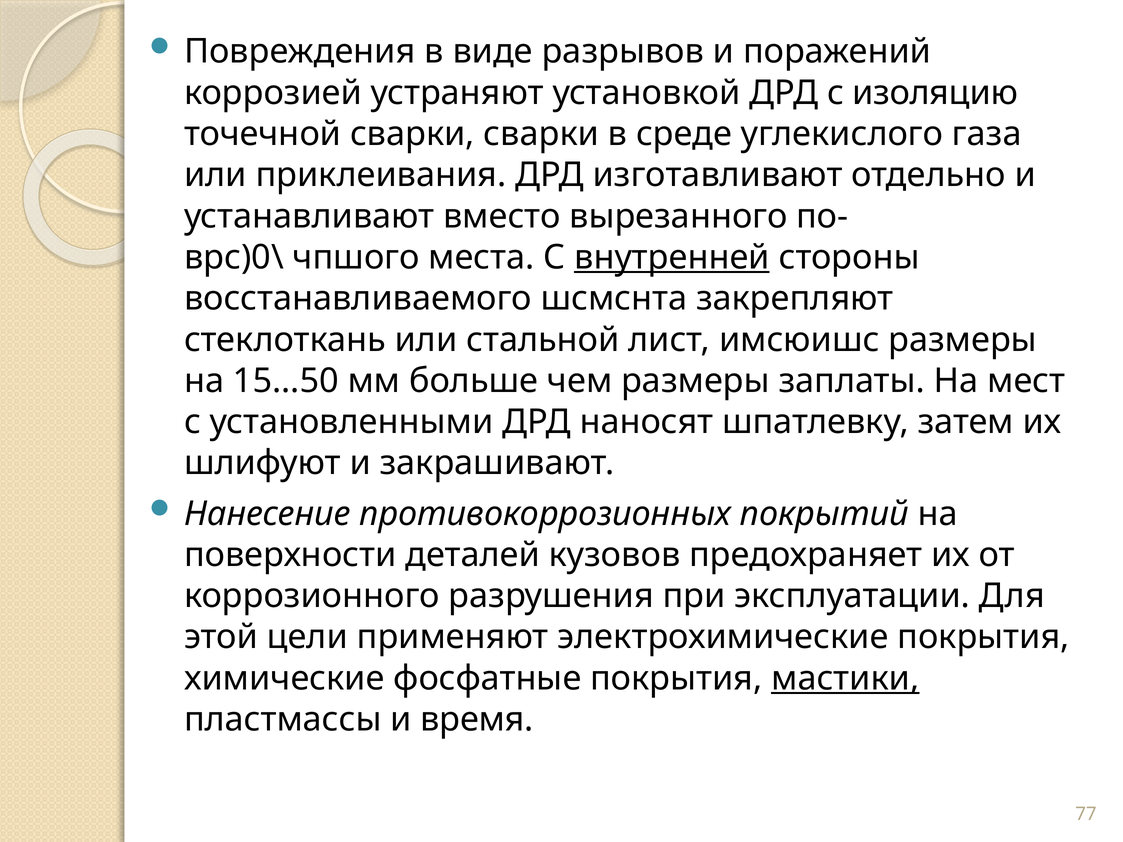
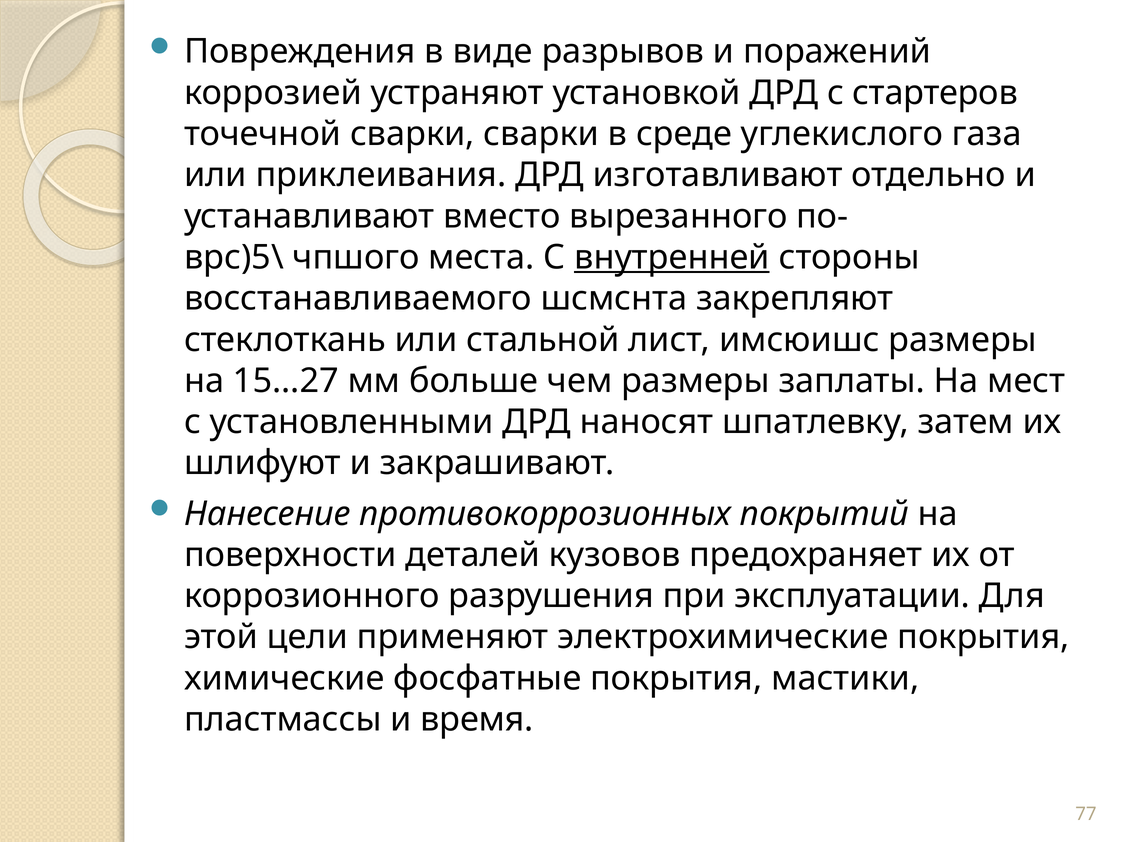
изоляцию: изоляцию -> стартеров
врс)0\: врс)0\ -> врс)5\
15...50: 15...50 -> 15...27
мастики underline: present -> none
